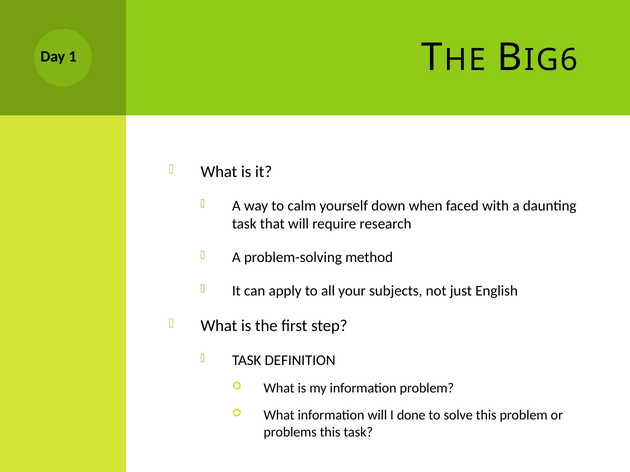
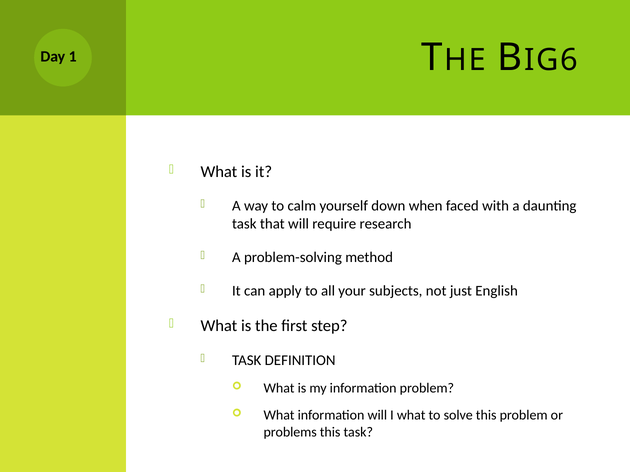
I done: done -> what
